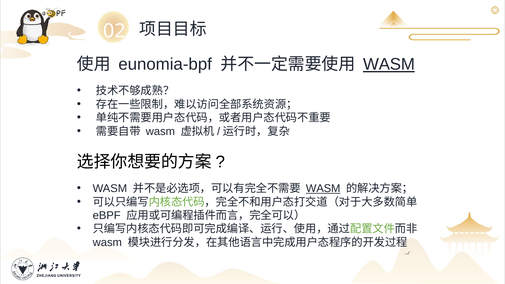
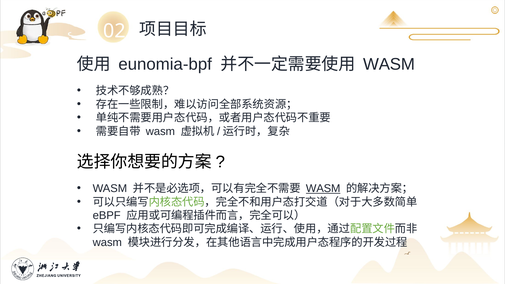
WASM at (389, 64) underline: present -> none
